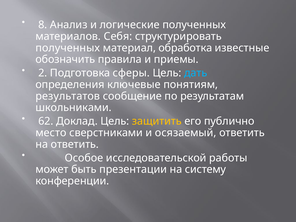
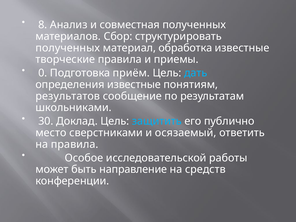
логические: логические -> совместная
Себя: Себя -> Сбор
обозначить: обозначить -> творческие
2: 2 -> 0
сферы: сферы -> приём
определения ключевые: ключевые -> известные
62: 62 -> 30
защитить colour: yellow -> light blue
на ответить: ответить -> правила
презентации: презентации -> направление
систему: систему -> средств
